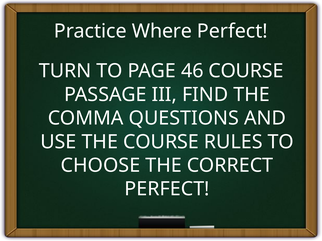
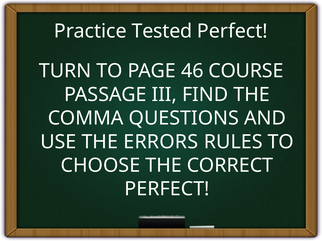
Where: Where -> Tested
THE COURSE: COURSE -> ERRORS
